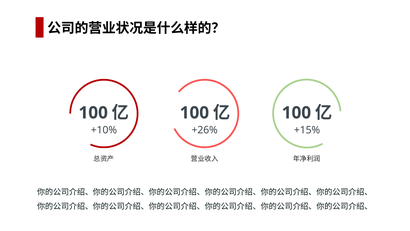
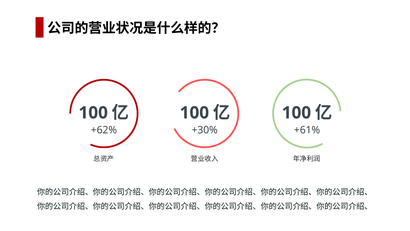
+10%: +10% -> +62%
+26%: +26% -> +30%
+15%: +15% -> +61%
